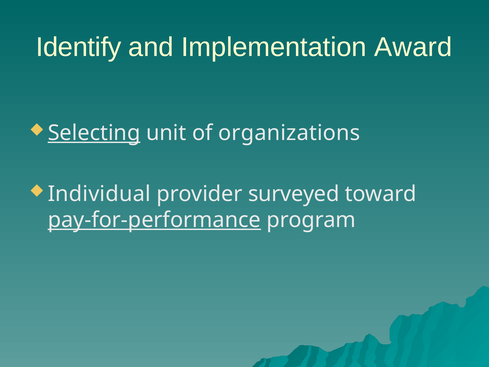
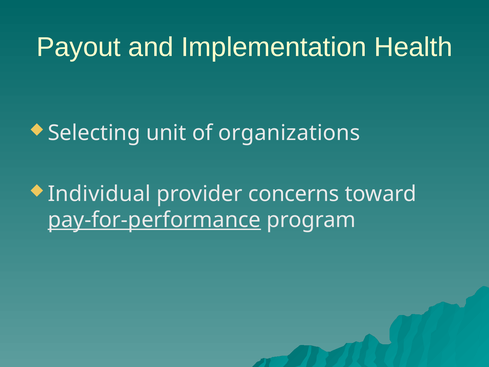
Identify: Identify -> Payout
Award: Award -> Health
Selecting underline: present -> none
surveyed: surveyed -> concerns
